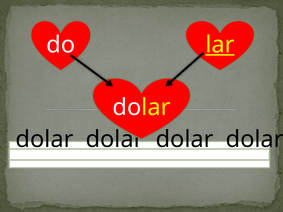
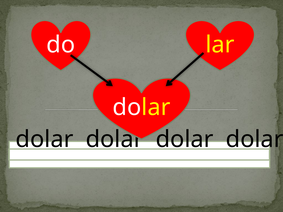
lar underline: present -> none
